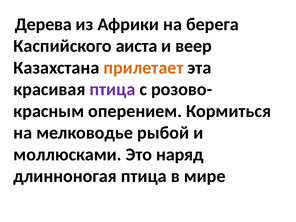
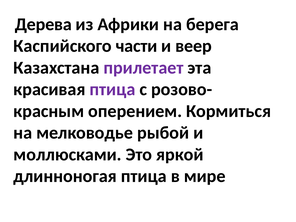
аиста: аиста -> части
прилетает colour: orange -> purple
наряд: наряд -> яркой
